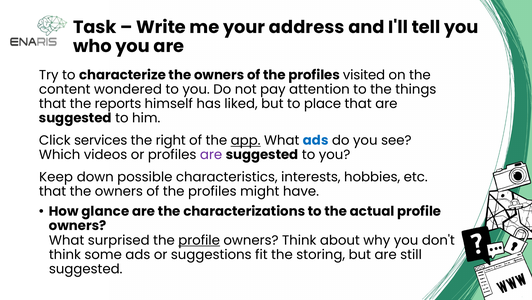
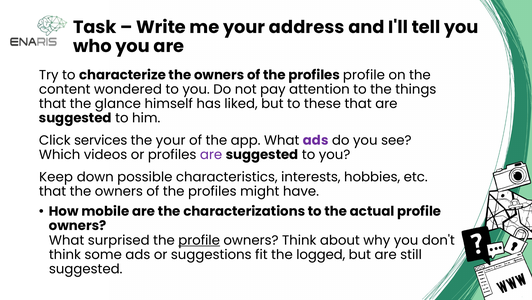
profiles visited: visited -> profile
reports: reports -> glance
place: place -> these
the right: right -> your
app underline: present -> none
ads at (316, 140) colour: blue -> purple
glance: glance -> mobile
storing: storing -> logged
